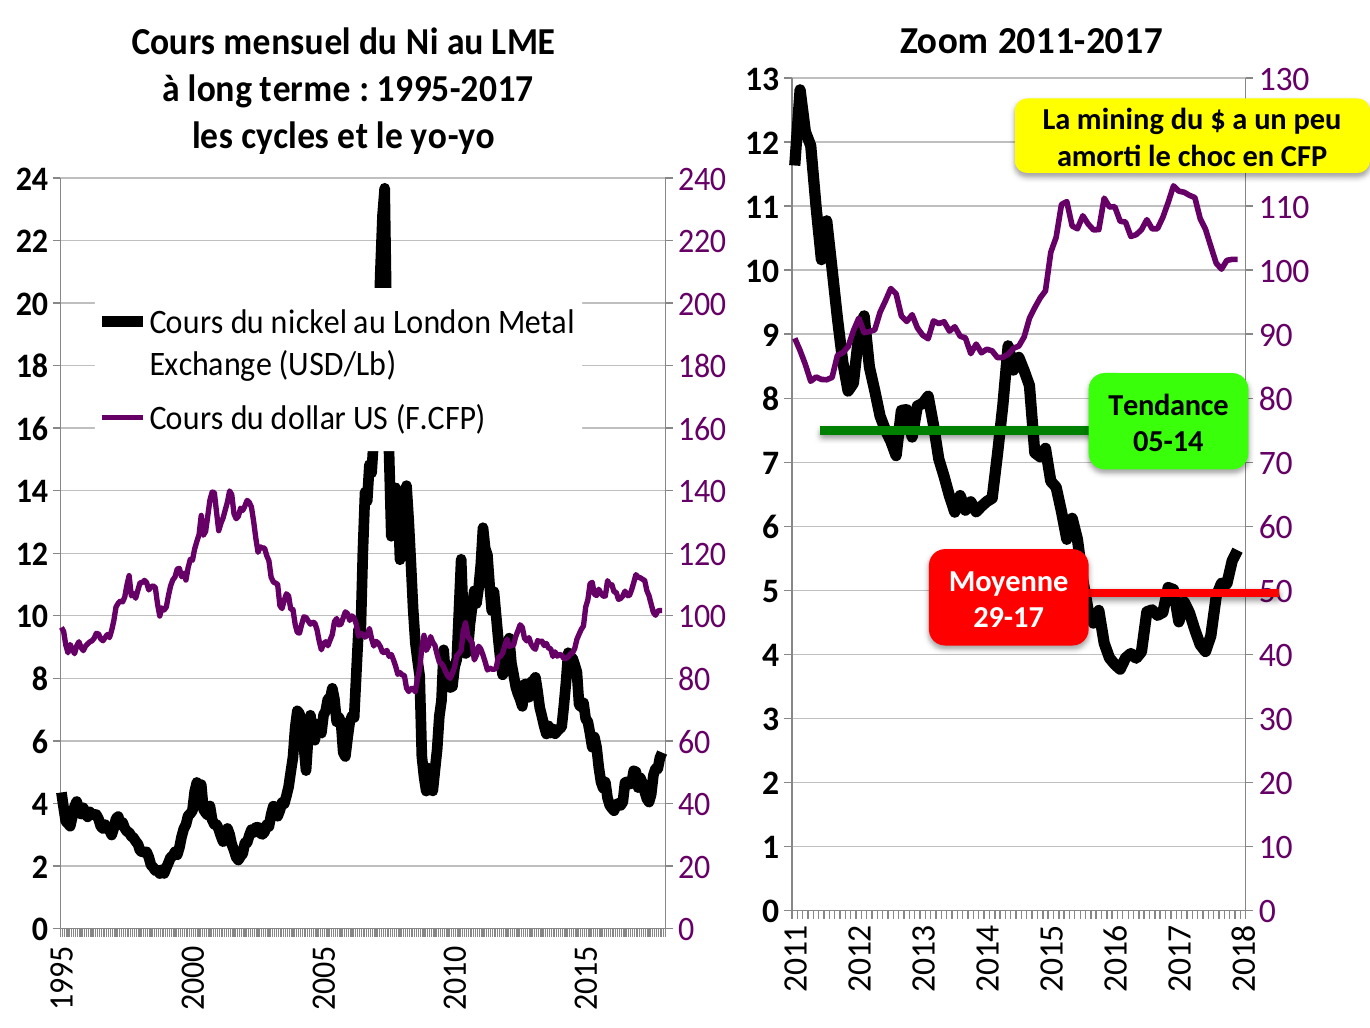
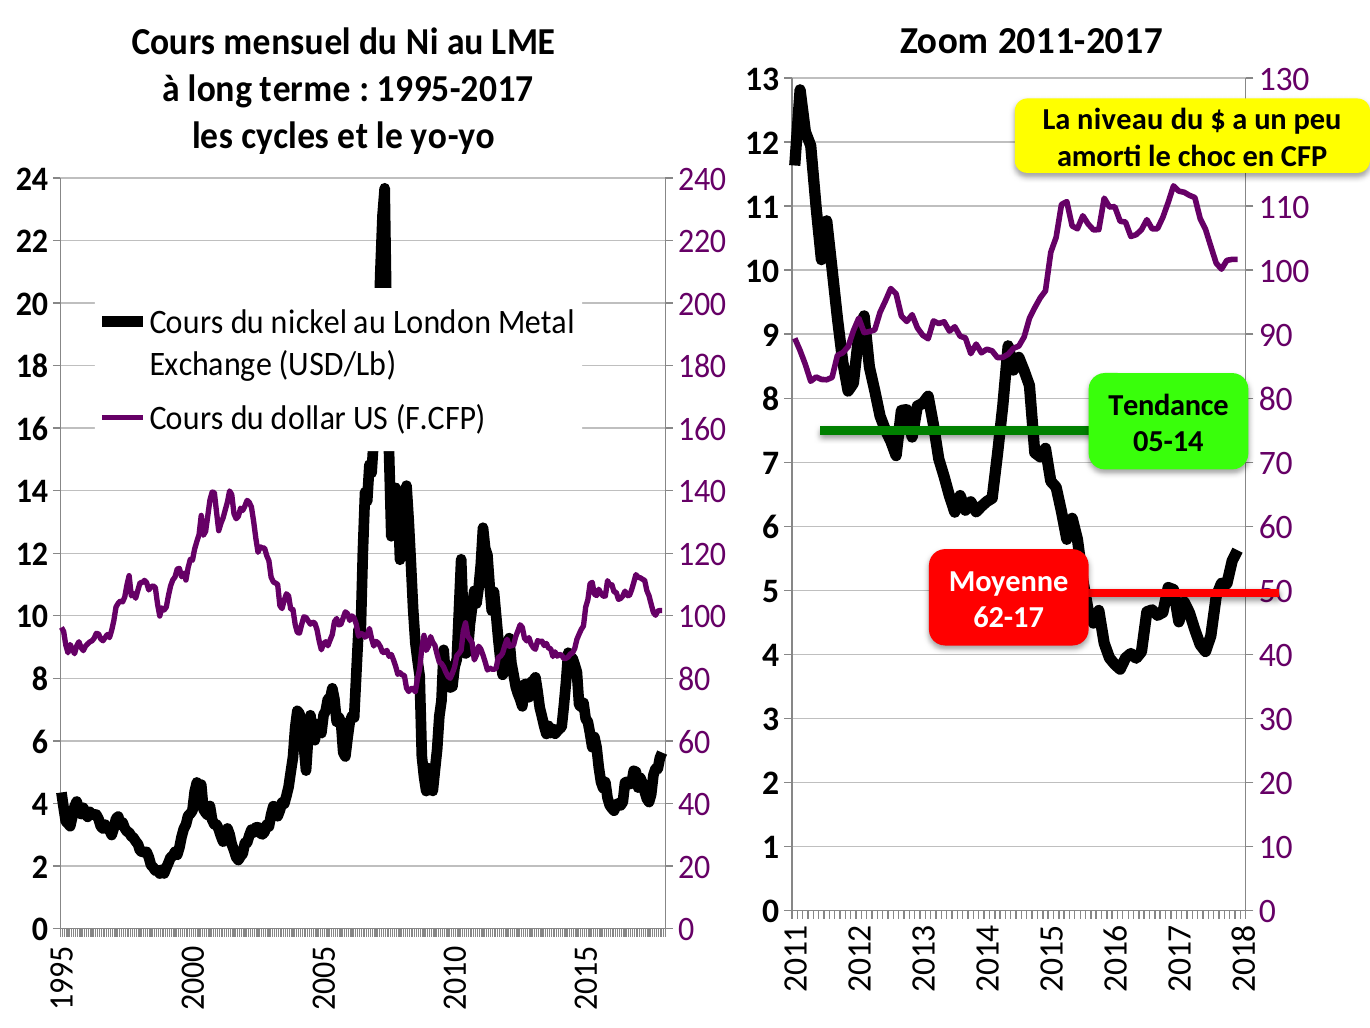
mining: mining -> niveau
29-17: 29-17 -> 62-17
